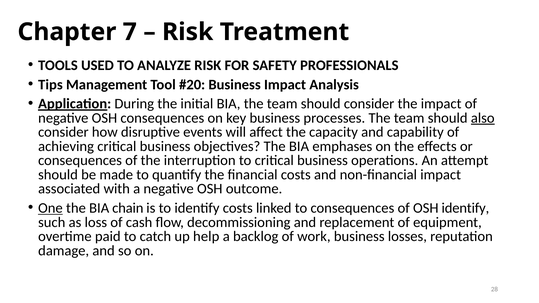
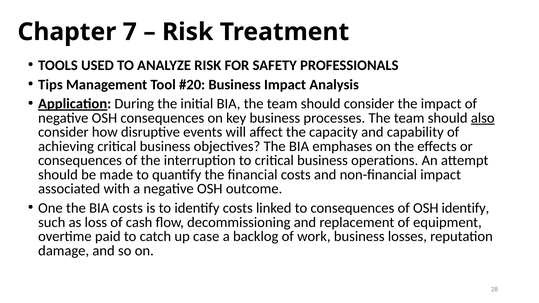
One underline: present -> none
BIA chain: chain -> costs
help: help -> case
